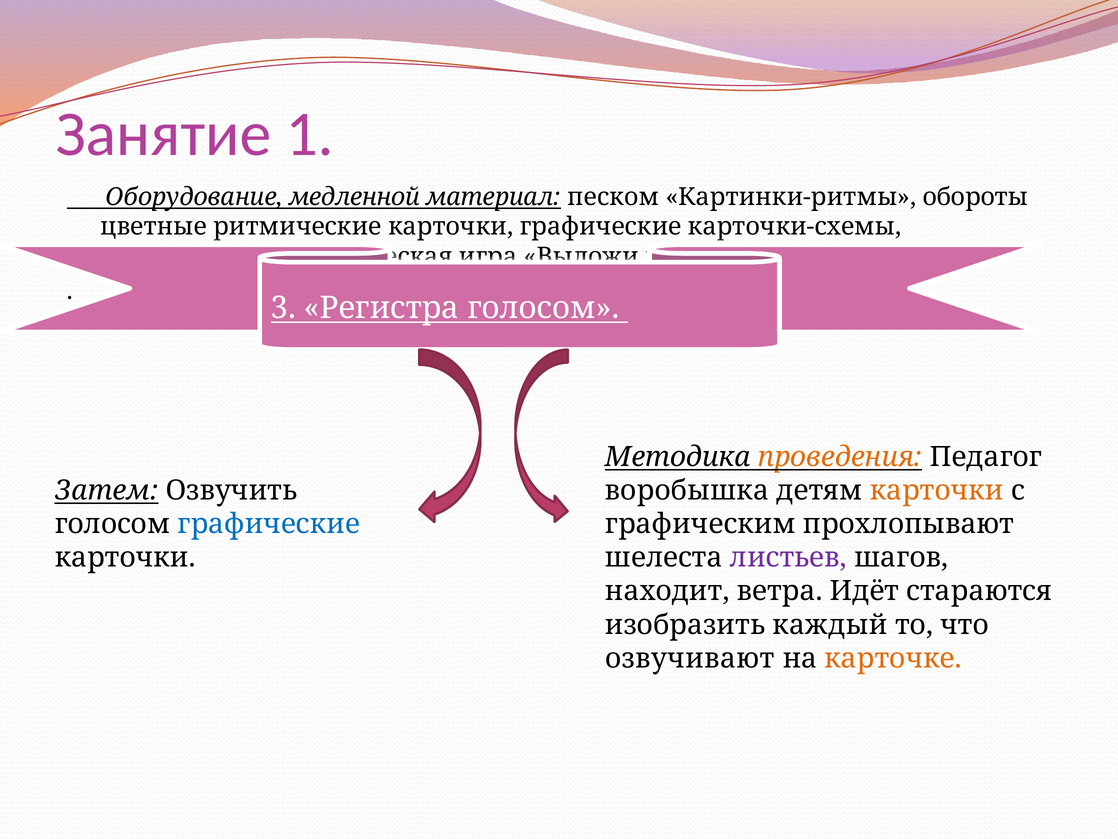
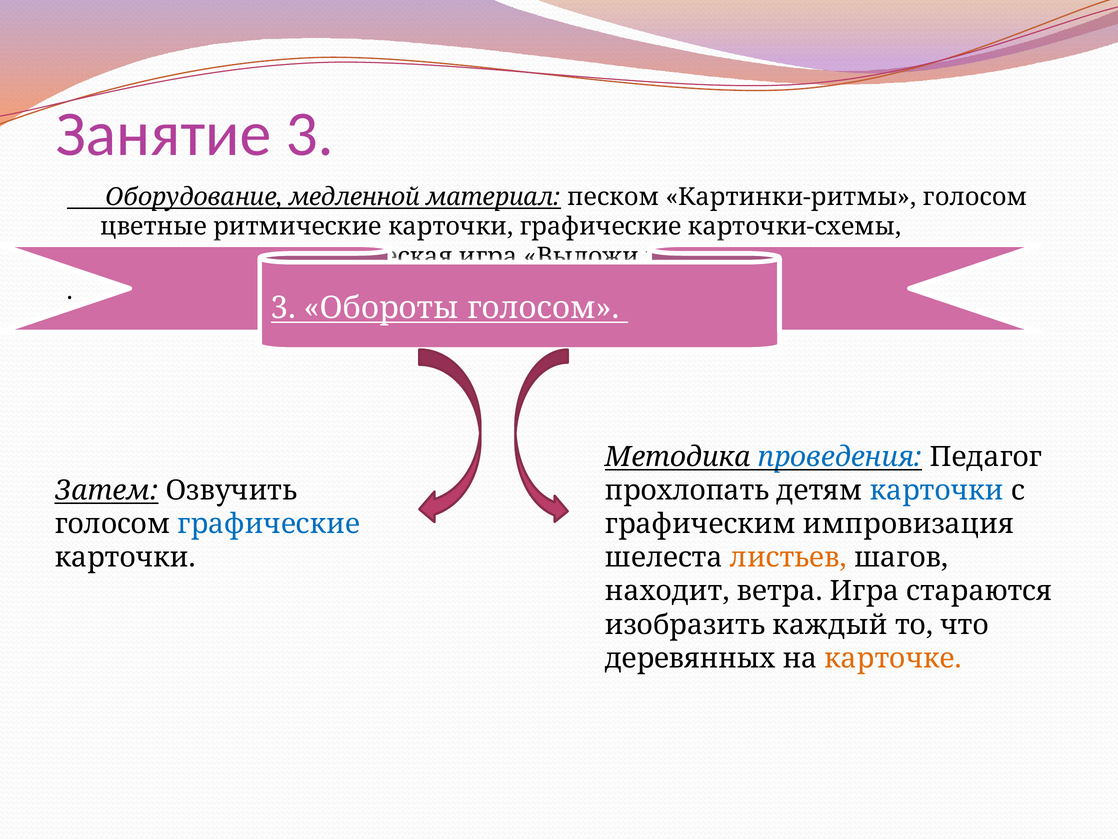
Занятие 1: 1 -> 3
Картинки-ритмы обороты: обороты -> голосом
Регистра: Регистра -> Обороты
проведения colour: orange -> blue
воробышка: воробышка -> прохлопать
карточки at (937, 490) colour: orange -> blue
прохлопывают: прохлопывают -> импровизация
листьев colour: purple -> orange
ветра Идёт: Идёт -> Игра
озвучивают: озвучивают -> деревянных
